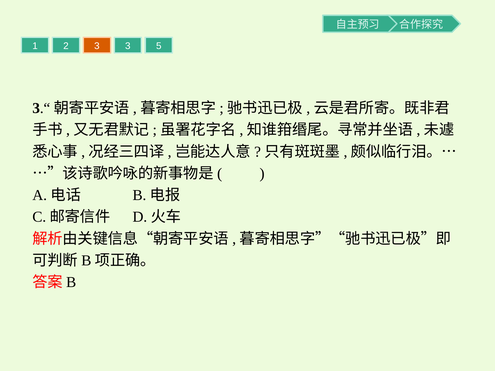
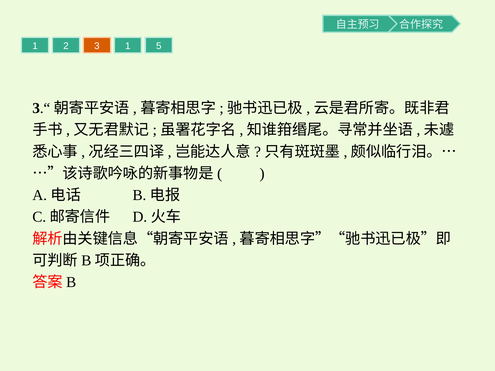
3 3: 3 -> 1
